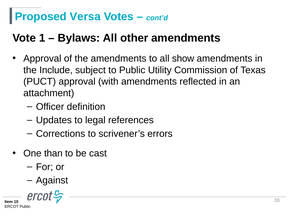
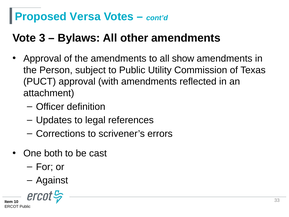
1: 1 -> 3
Include: Include -> Person
than: than -> both
